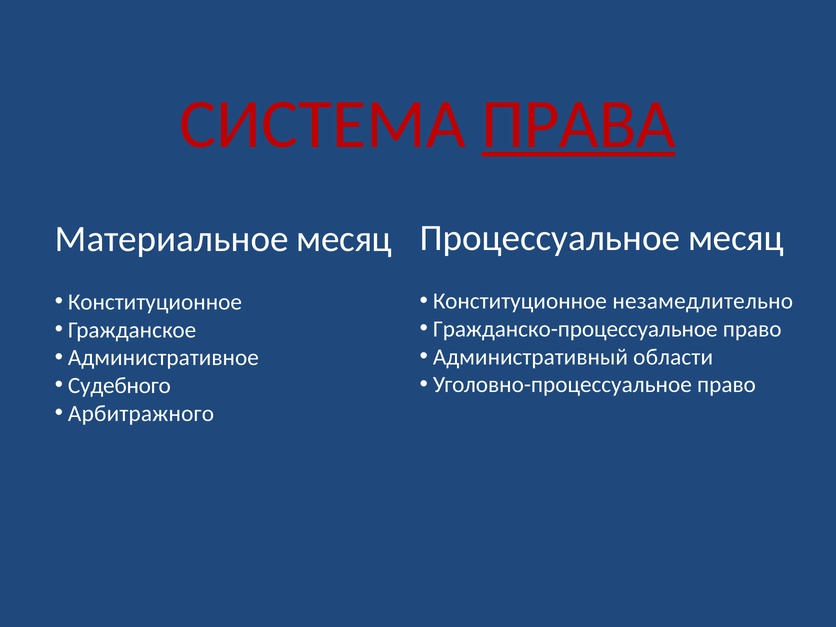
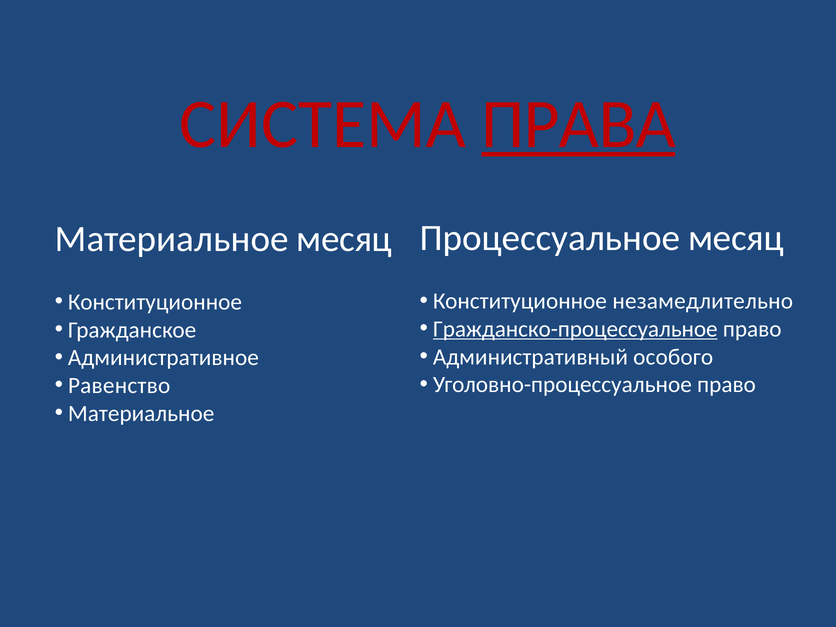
Гражданско-процессуальное underline: none -> present
области: области -> особого
Судебного: Судебного -> Равенство
Арбитражного at (141, 414): Арбитражного -> Материальное
